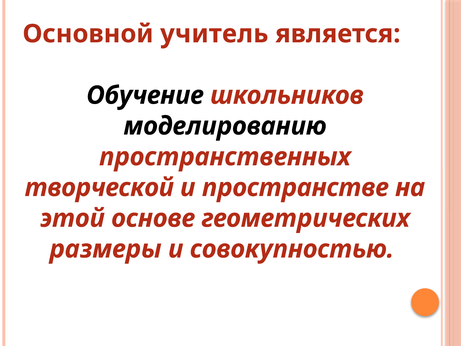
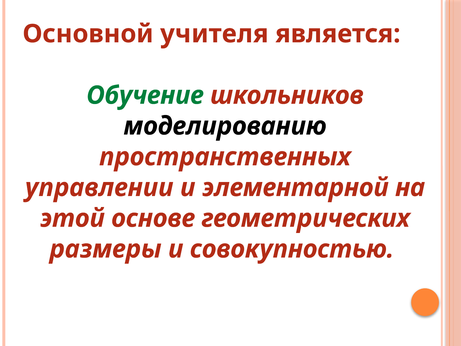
учитель: учитель -> учителя
Обучение colour: black -> green
творческой: творческой -> управлении
пространстве: пространстве -> элементарной
